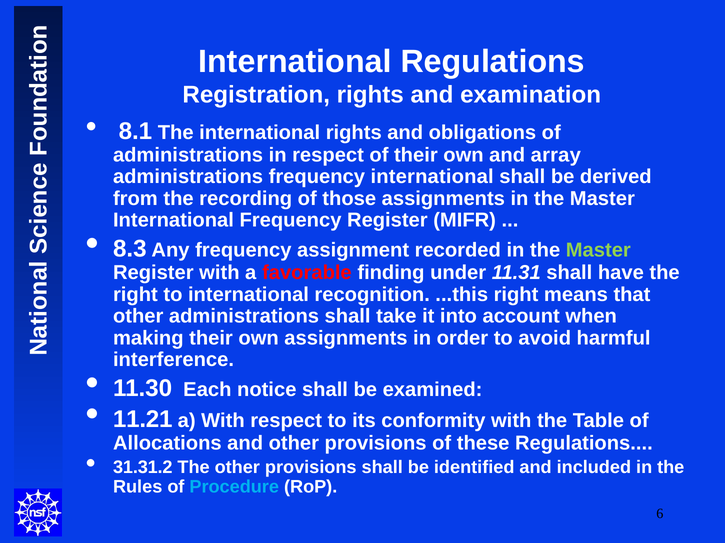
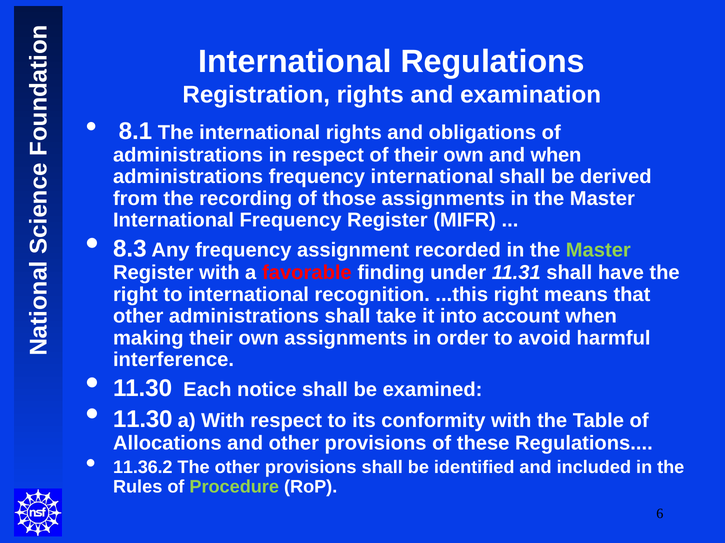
and array: array -> when
11.21 at (143, 420): 11.21 -> 11.30
31.31.2: 31.31.2 -> 11.36.2
Procedure colour: light blue -> light green
